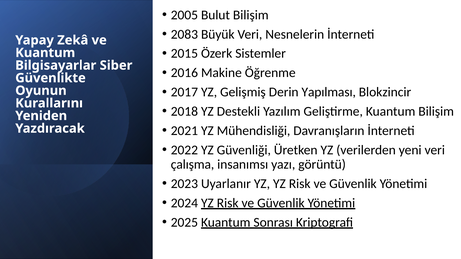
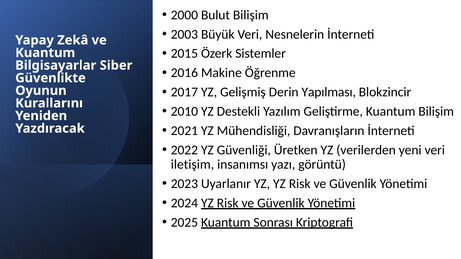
2005: 2005 -> 2000
2083: 2083 -> 2003
2018: 2018 -> 2010
çalışma: çalışma -> iletişim
